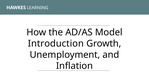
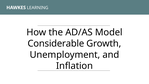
Introduction: Introduction -> Considerable
